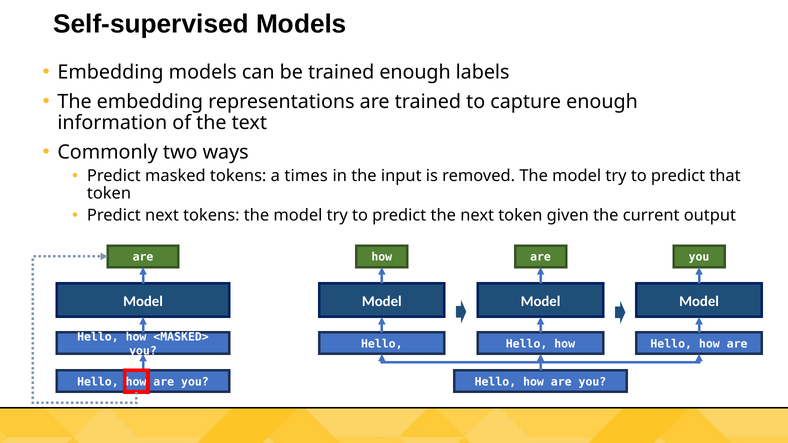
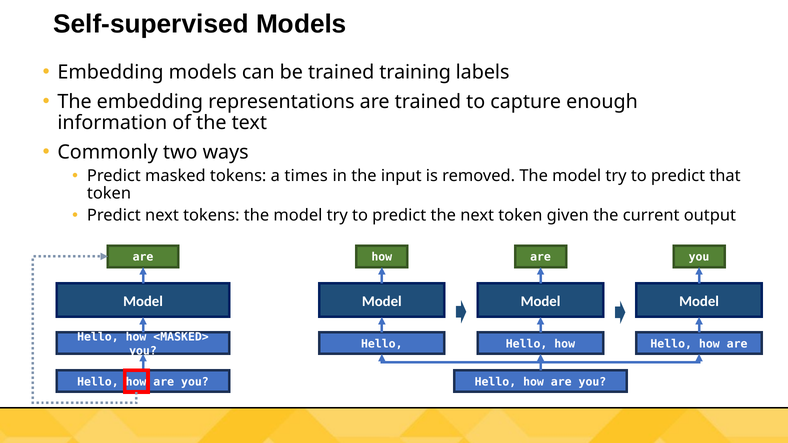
trained enough: enough -> training
